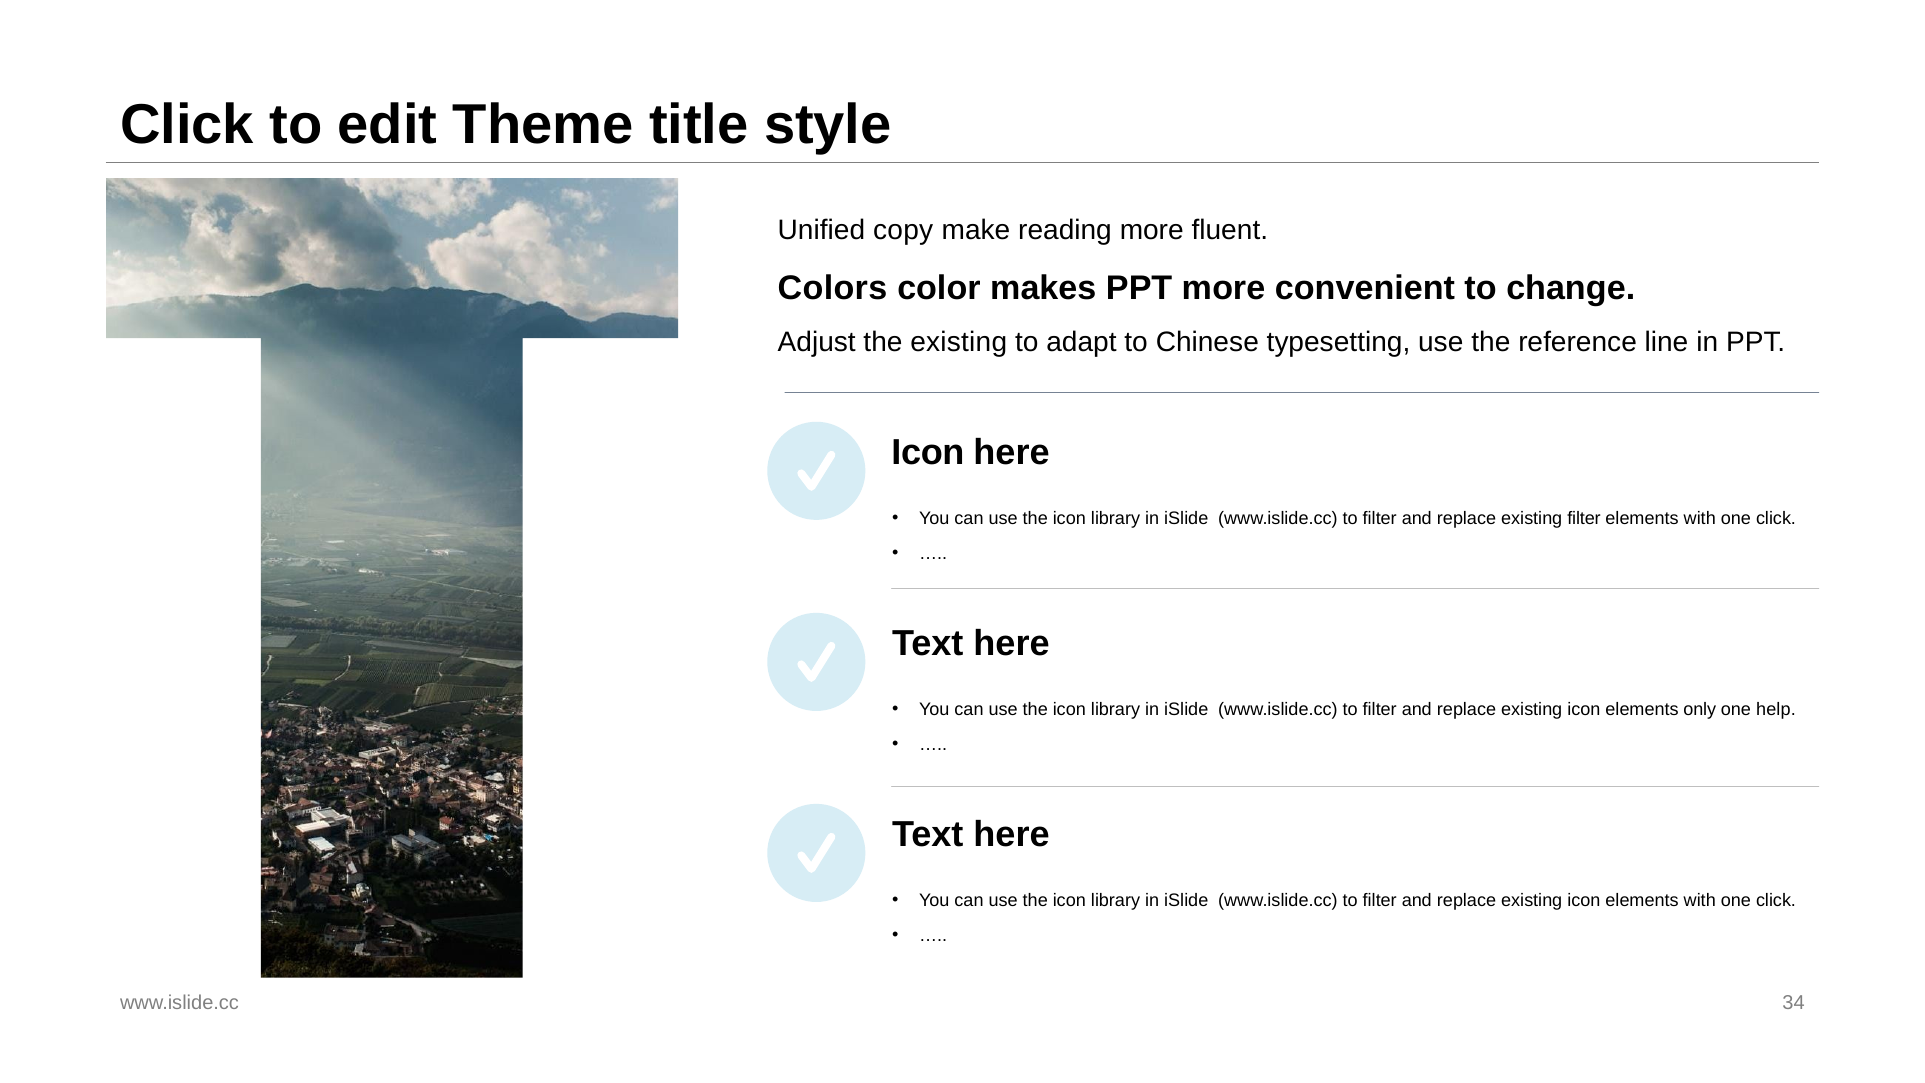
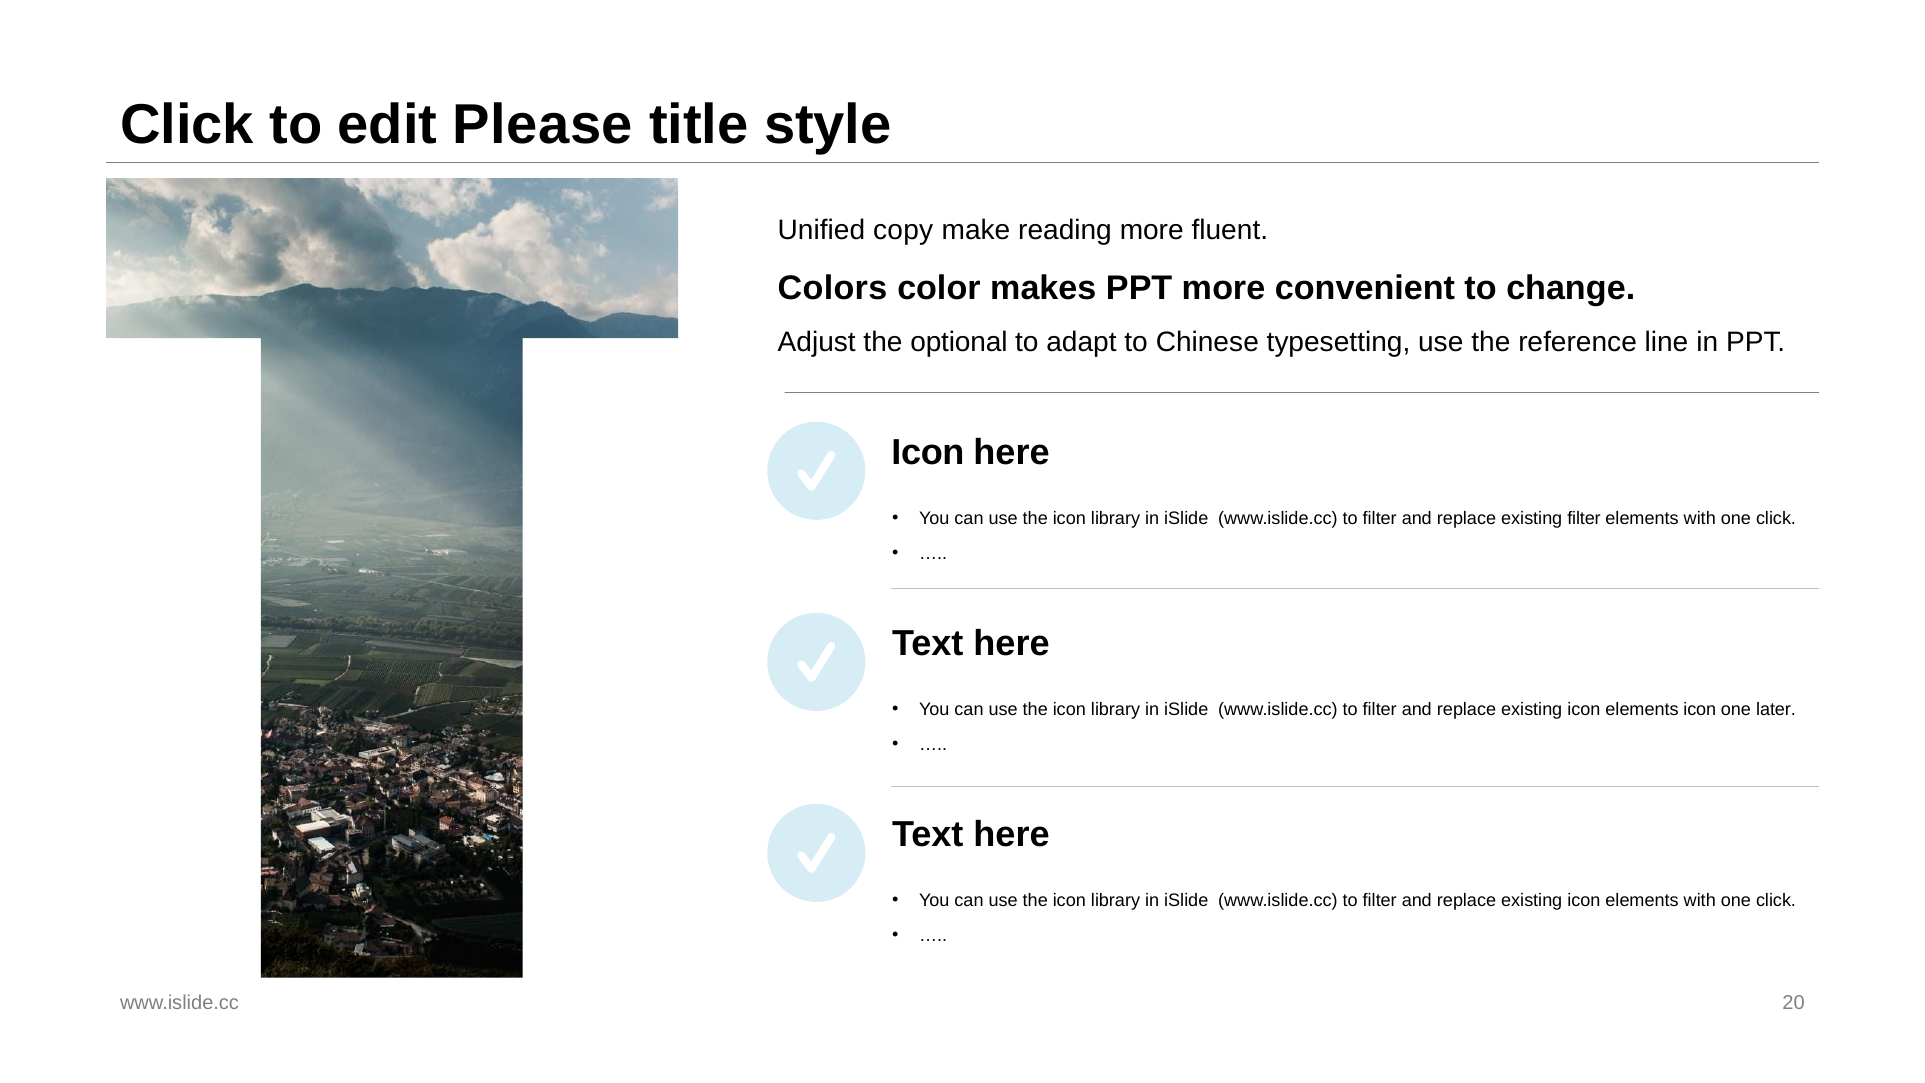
Theme: Theme -> Please
the existing: existing -> optional
elements only: only -> icon
help: help -> later
34: 34 -> 20
